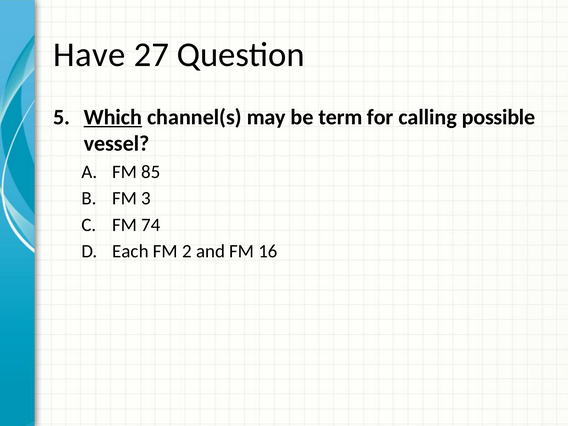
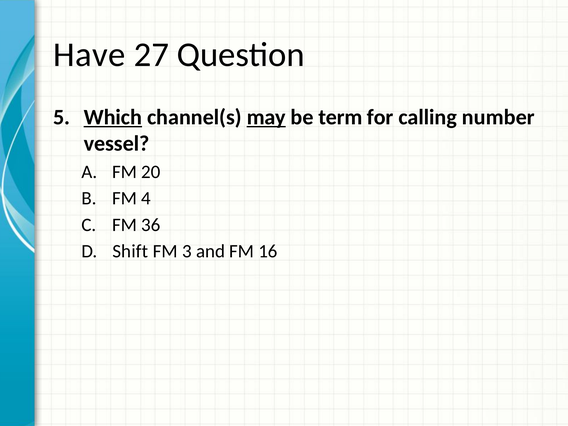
may underline: none -> present
possible: possible -> number
85: 85 -> 20
3: 3 -> 4
74: 74 -> 36
Each: Each -> Shift
2: 2 -> 3
